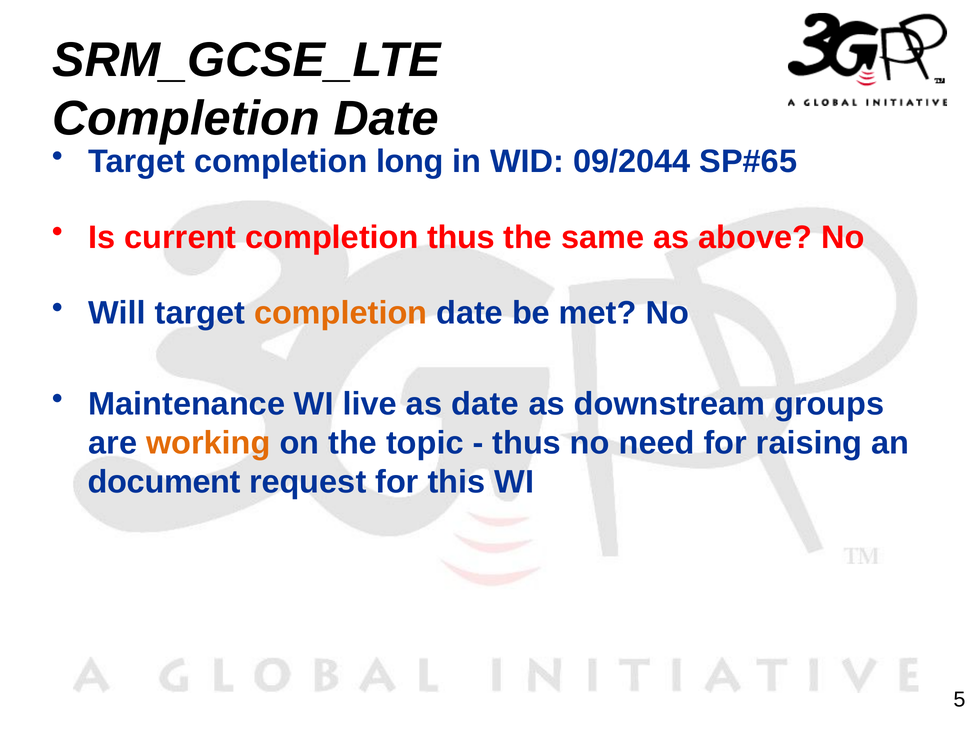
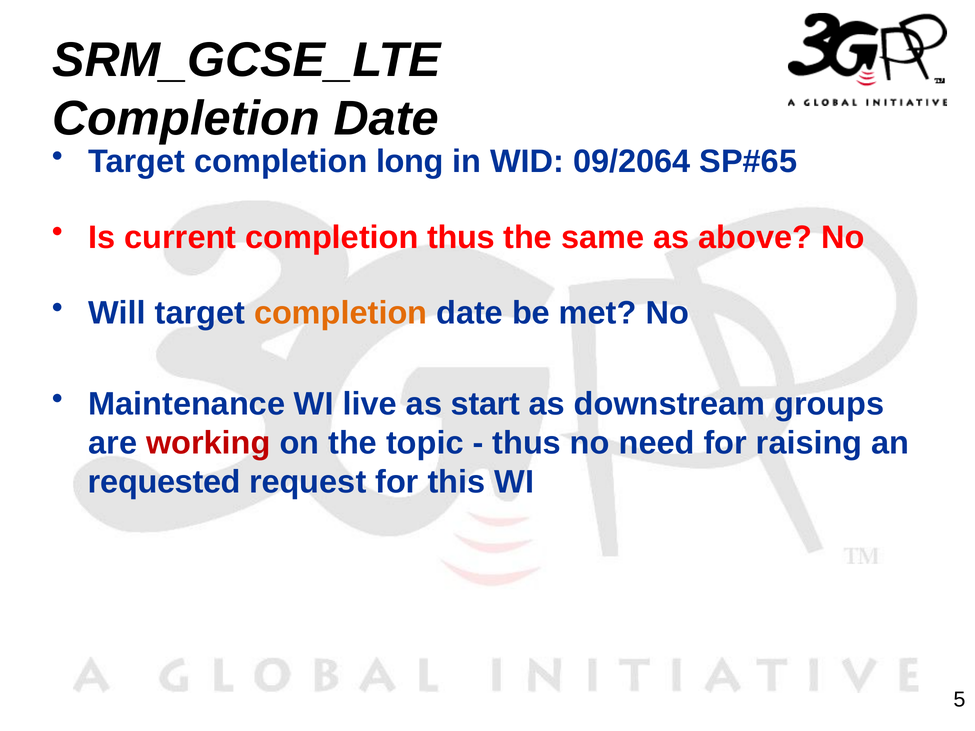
09/2044: 09/2044 -> 09/2064
as date: date -> start
working colour: orange -> red
document: document -> requested
